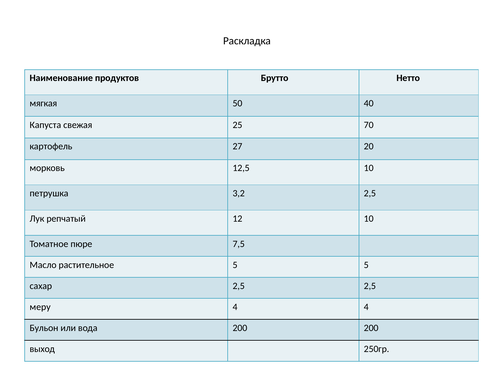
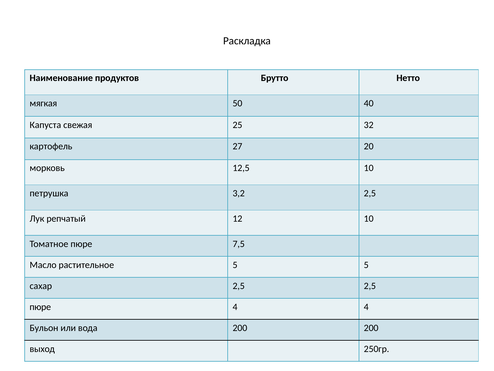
70: 70 -> 32
меру at (40, 306): меру -> пюре
